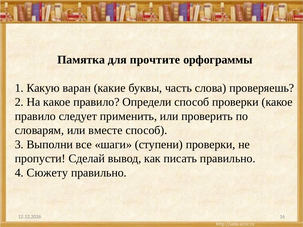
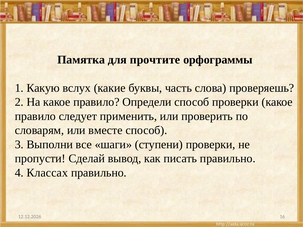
варан: варан -> вслух
Сюжету: Сюжету -> Классах
